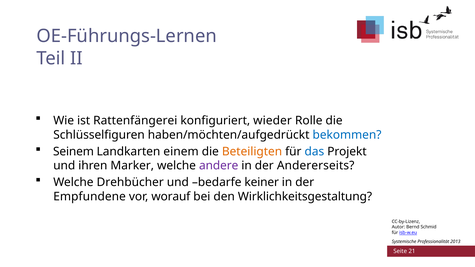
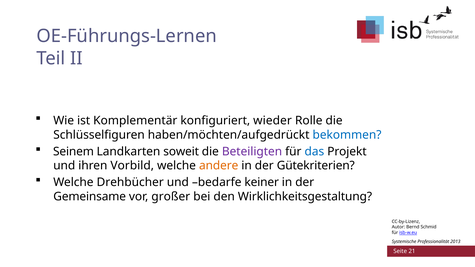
Rattenfängerei: Rattenfängerei -> Komplementär
einem: einem -> soweit
Beteiligten colour: orange -> purple
Marker: Marker -> Vorbild
andere colour: purple -> orange
Andererseits: Andererseits -> Gütekriterien
Empfundene: Empfundene -> Gemeinsame
worauf: worauf -> großer
